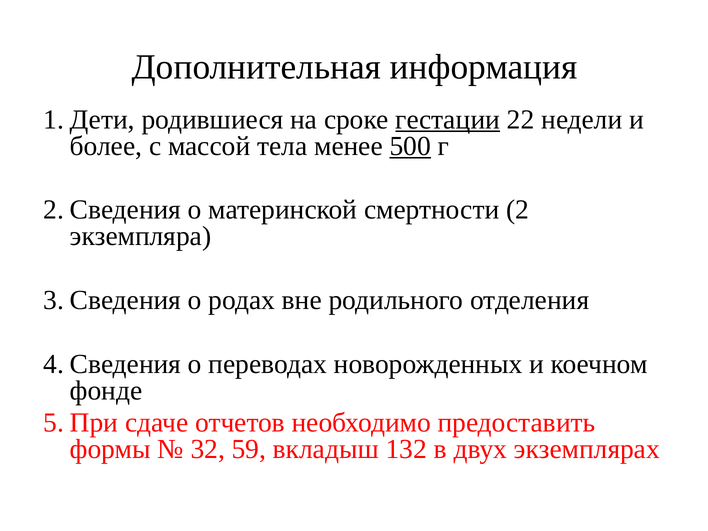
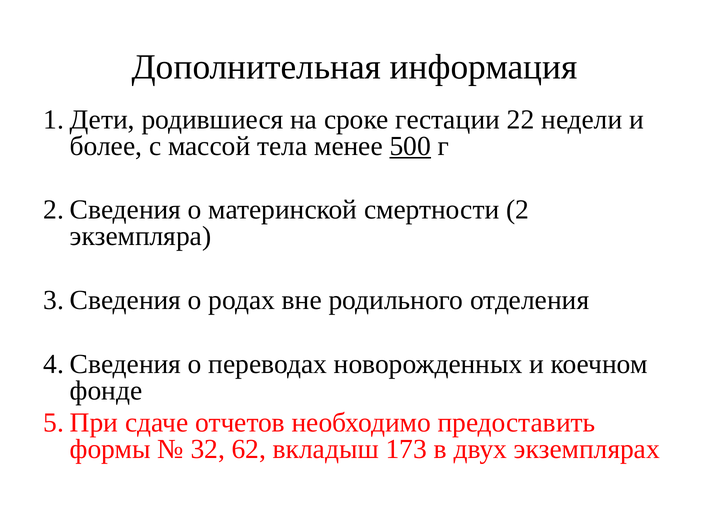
гестации underline: present -> none
59: 59 -> 62
132: 132 -> 173
